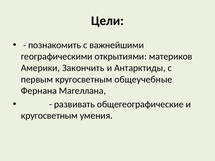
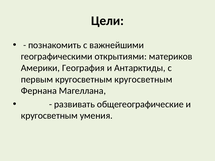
Закончить: Закончить -> География
кругосветным общеучебные: общеучебные -> кругосветным
